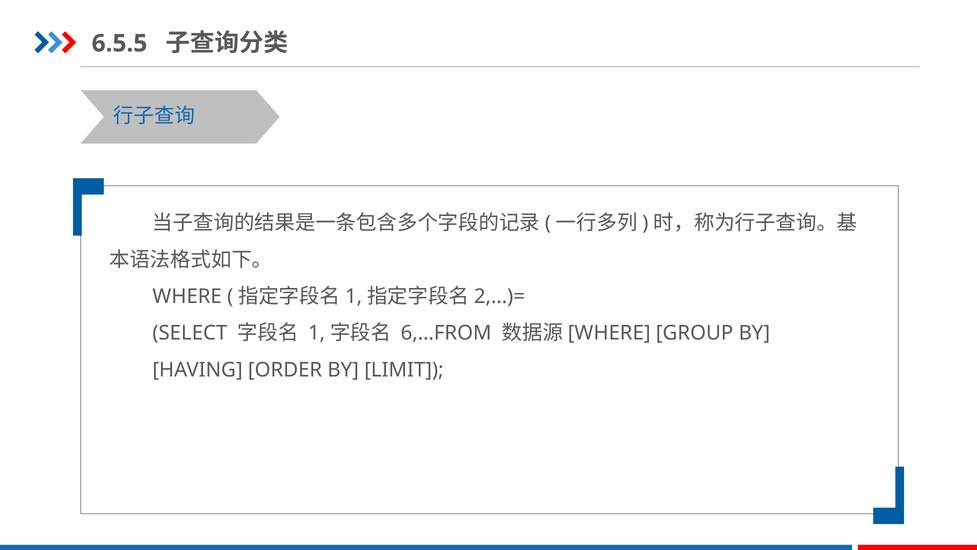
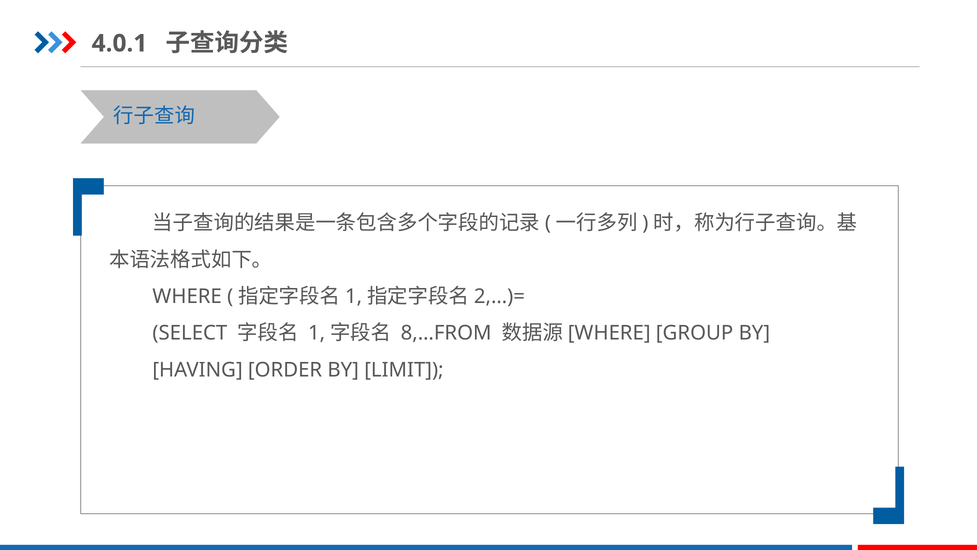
6.5.5: 6.5.5 -> 4.0.1
6,…FROM: 6,…FROM -> 8,…FROM
